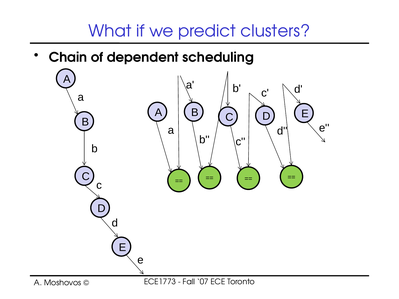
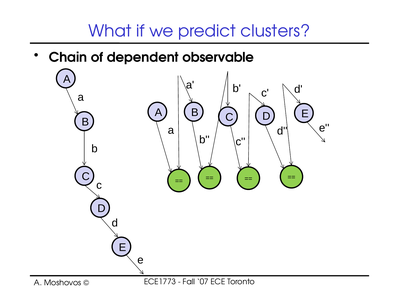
scheduling: scheduling -> observable
